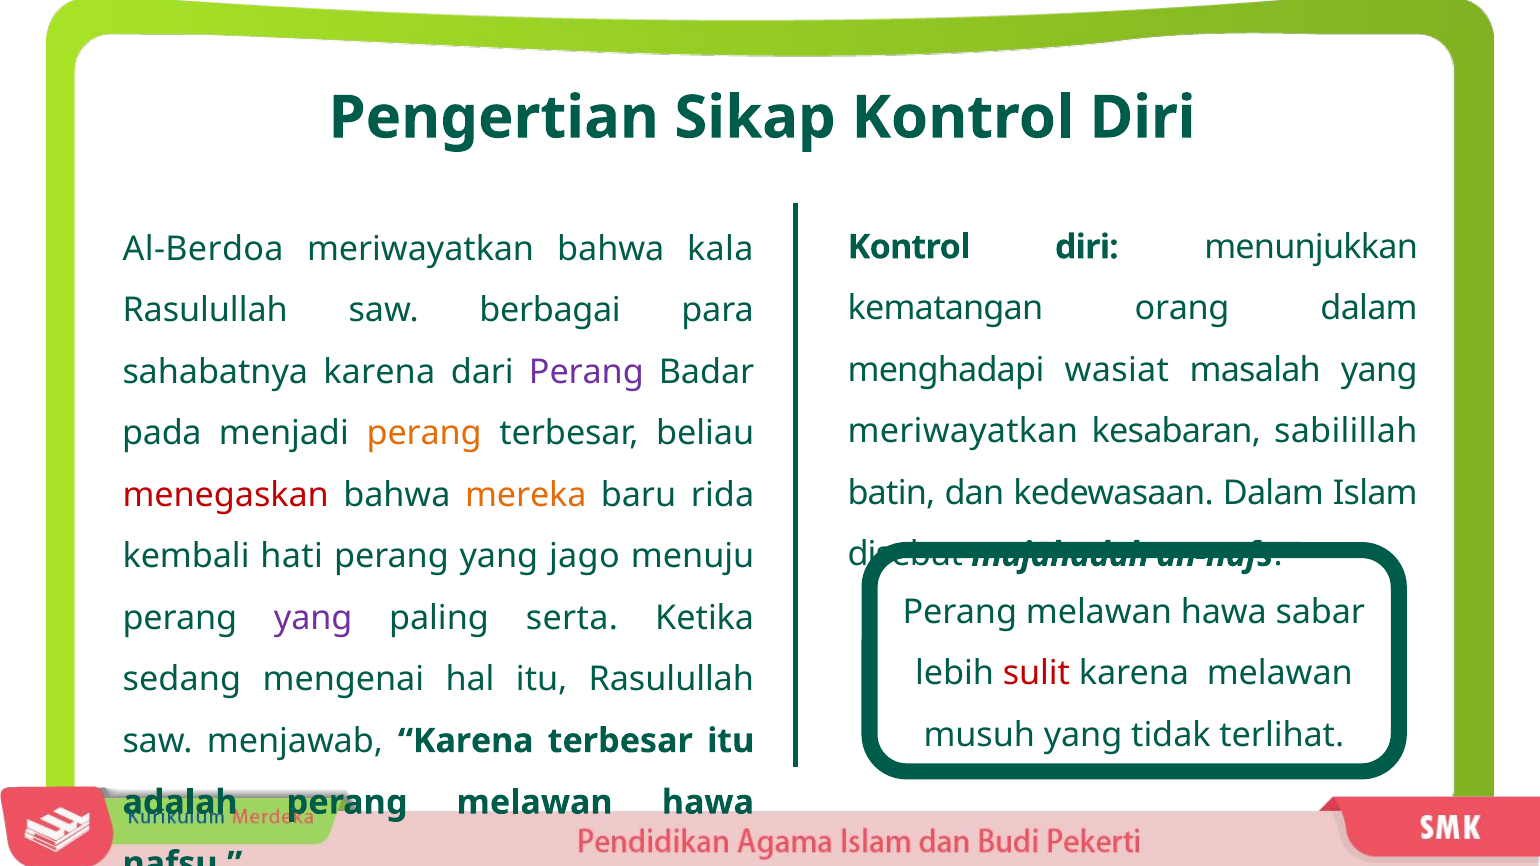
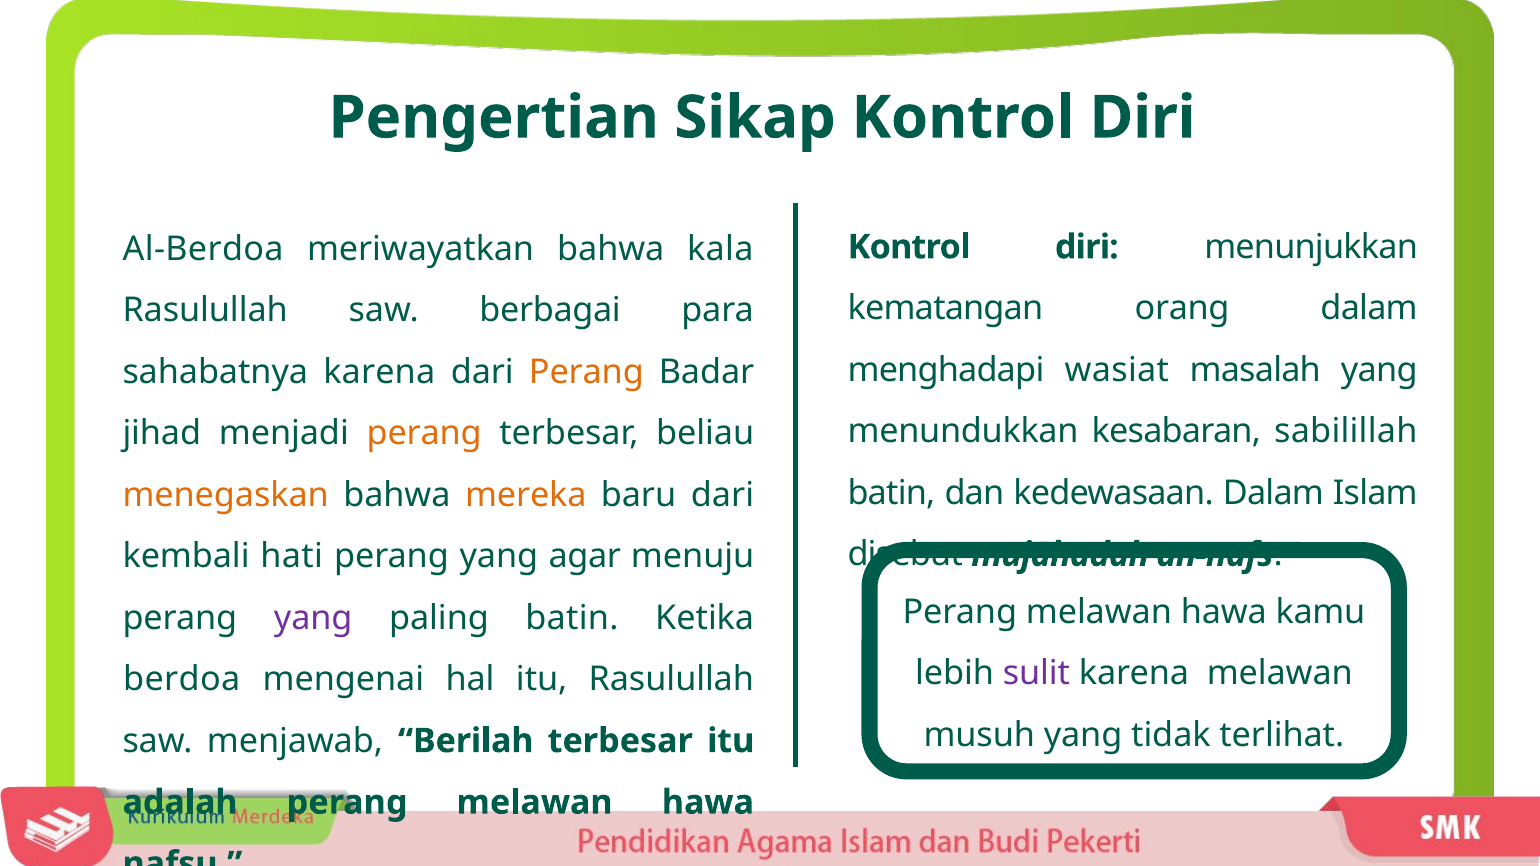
Perang at (586, 372) colour: purple -> orange
meriwayatkan at (963, 432): meriwayatkan -> menundukkan
pada: pada -> jihad
menegaskan colour: red -> orange
baru rida: rida -> dari
jago: jago -> agar
sabar: sabar -> kamu
paling serta: serta -> batin
sulit colour: red -> purple
sedang: sedang -> berdoa
menjawab Karena: Karena -> Berilah
